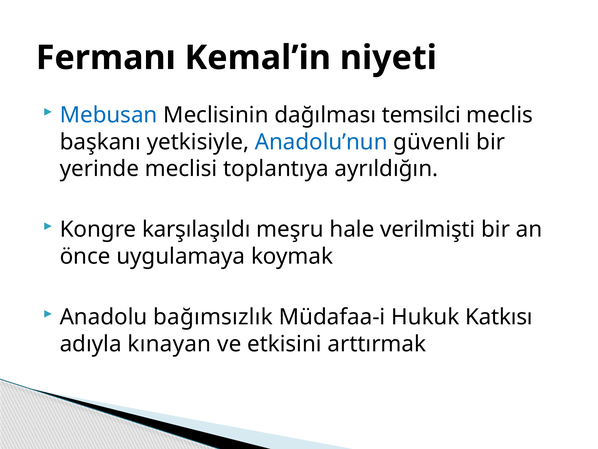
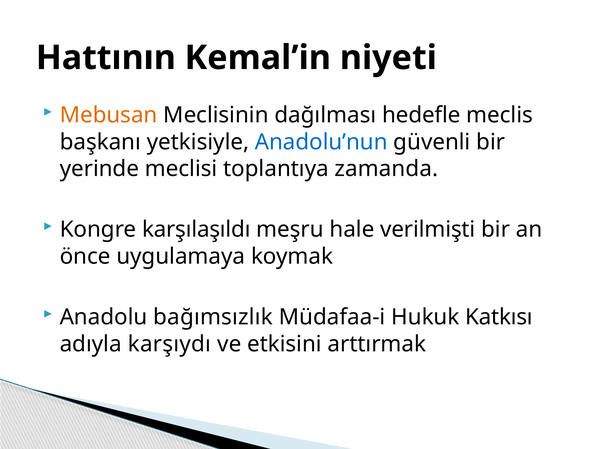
Fermanı: Fermanı -> Hattının
Mebusan colour: blue -> orange
temsilci: temsilci -> hedefle
ayrıldığın: ayrıldığın -> zamanda
kınayan: kınayan -> karşıydı
